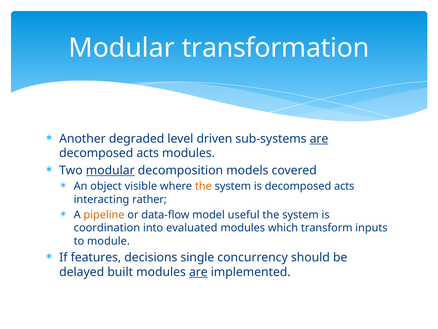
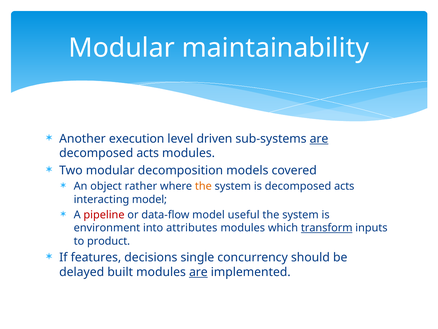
transformation: transformation -> maintainability
degraded: degraded -> execution
modular at (110, 170) underline: present -> none
visible: visible -> rather
interacting rather: rather -> model
pipeline colour: orange -> red
coordination: coordination -> environment
evaluated: evaluated -> attributes
transform underline: none -> present
module: module -> product
